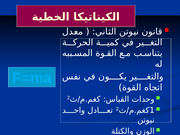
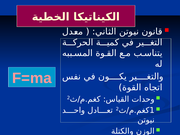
F=ma colour: light blue -> pink
